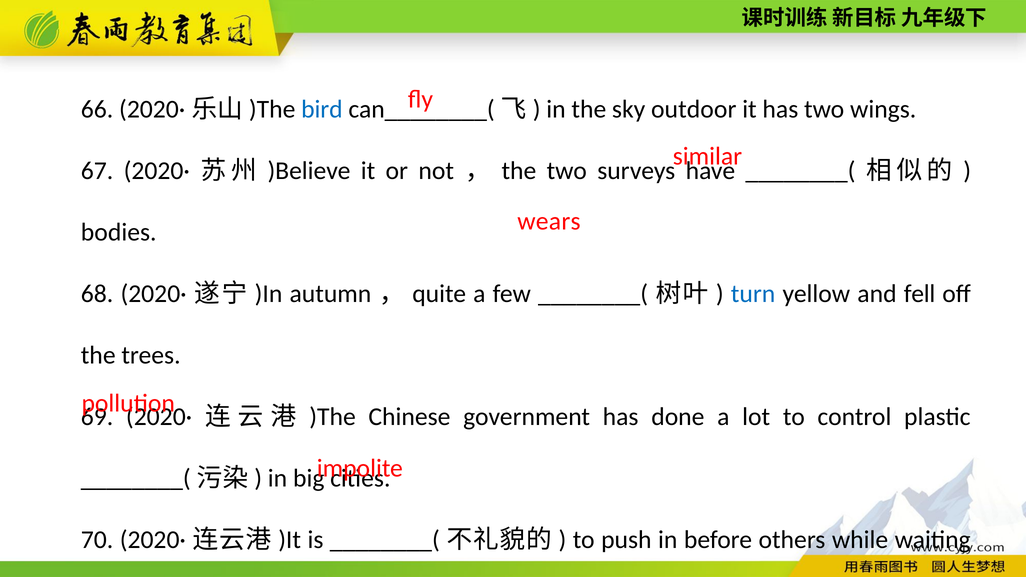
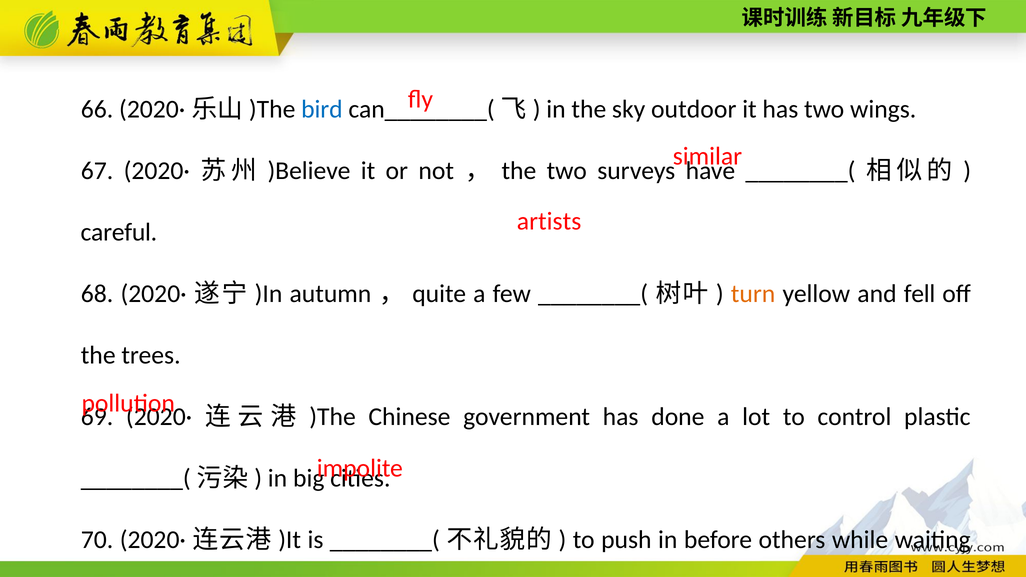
wears: wears -> artists
bodies: bodies -> careful
turn colour: blue -> orange
